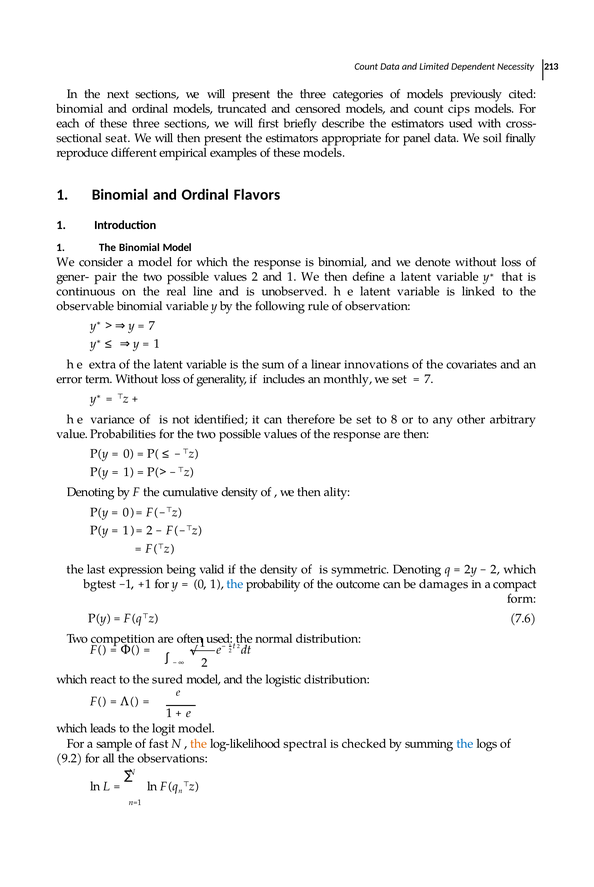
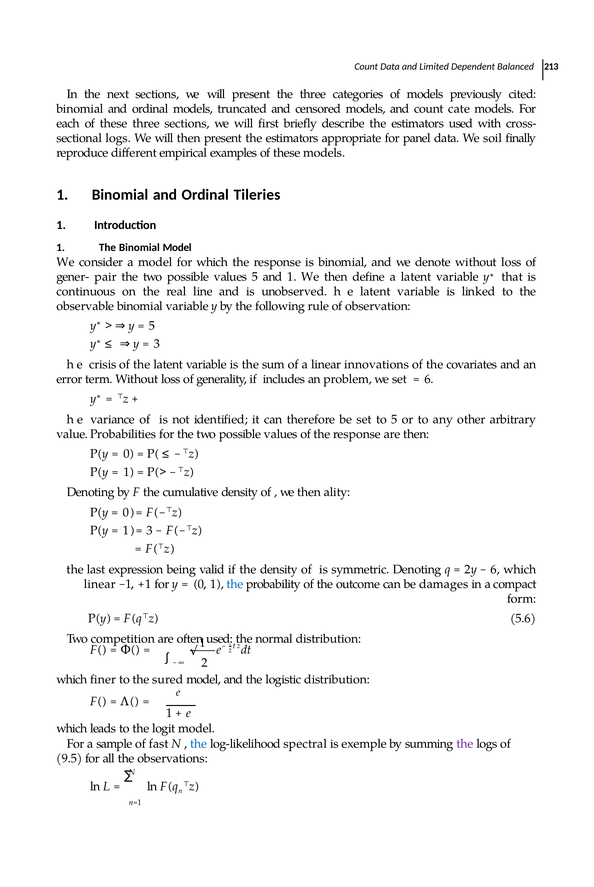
Necessity: Necessity -> Balanced
cips: cips -> cate
seat at (118, 138): seat -> logs
Flavors: Flavors -> Tileries
values 2: 2 -> 5
7 at (152, 326): 7 -> 5
1 at (157, 344): 1 -> 3
extra: extra -> crisis
monthly: monthly -> problem
7 at (429, 379): 7 -> 6
to 8: 8 -> 5
1)= 2: 2 -> 3
2 at (495, 570): 2 -> 6
bgtest at (100, 584): bgtest -> linear
7.6: 7.6 -> 5.6
react: react -> ﬁner
the at (199, 744) colour: orange -> blue
checked: checked -> exemple
the at (465, 744) colour: blue -> purple
9.2: 9.2 -> 9.5
